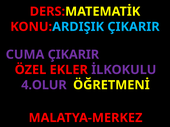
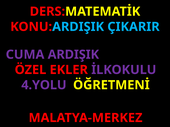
CUMA ÇIKARIR: ÇIKARIR -> ARDIŞIK
4.OLUR: 4.OLUR -> 4.YOLU
